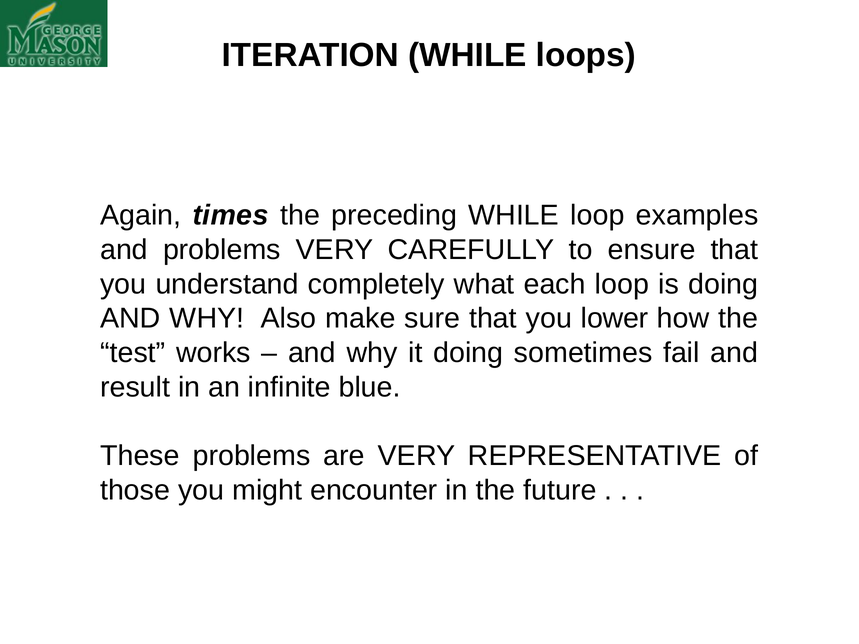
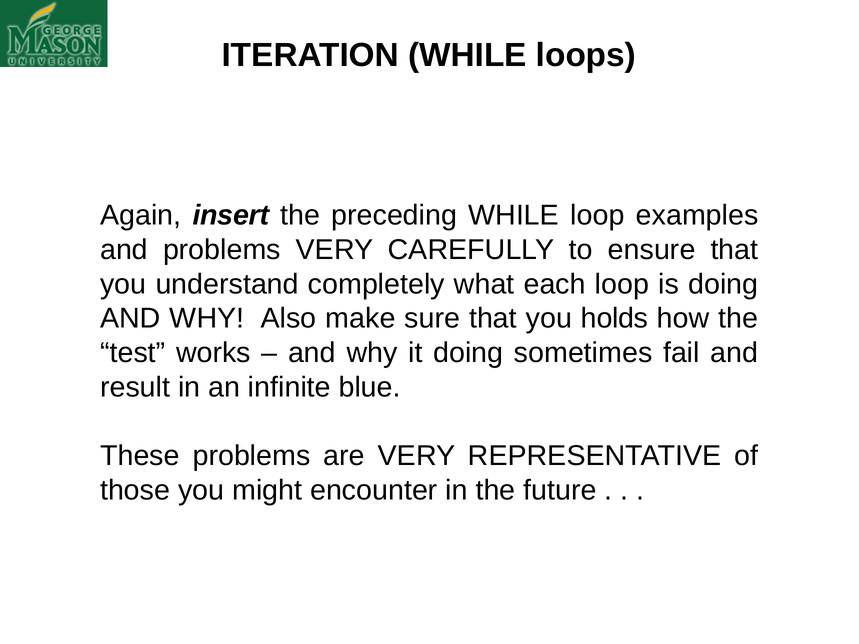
times: times -> insert
lower: lower -> holds
